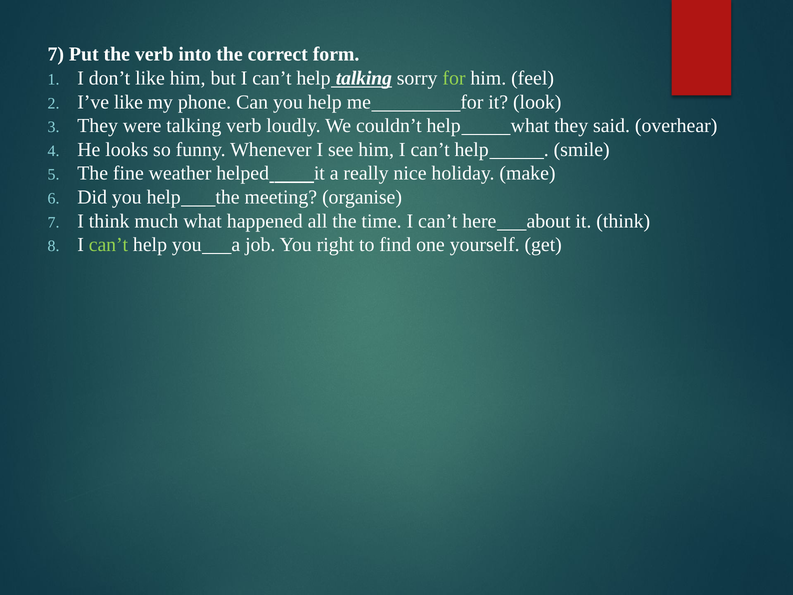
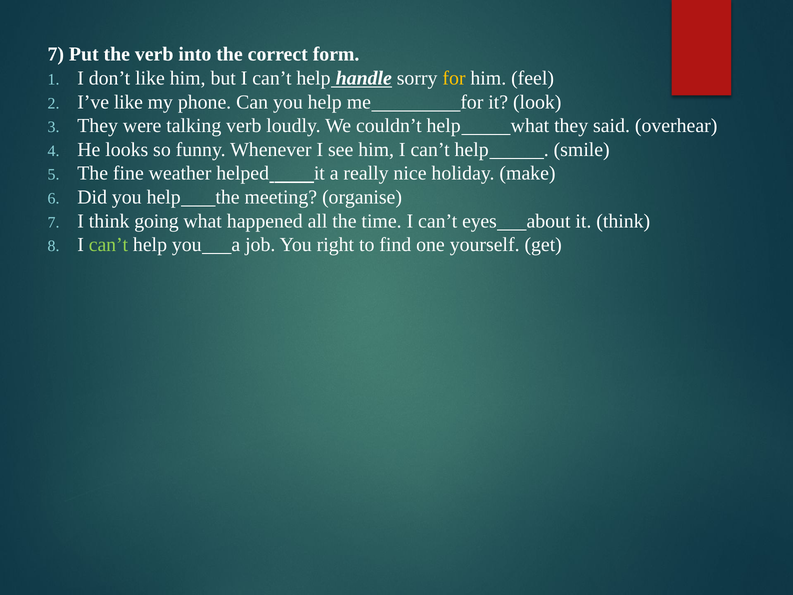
help talking: talking -> handle
for at (454, 78) colour: light green -> yellow
much: much -> going
here: here -> eyes
